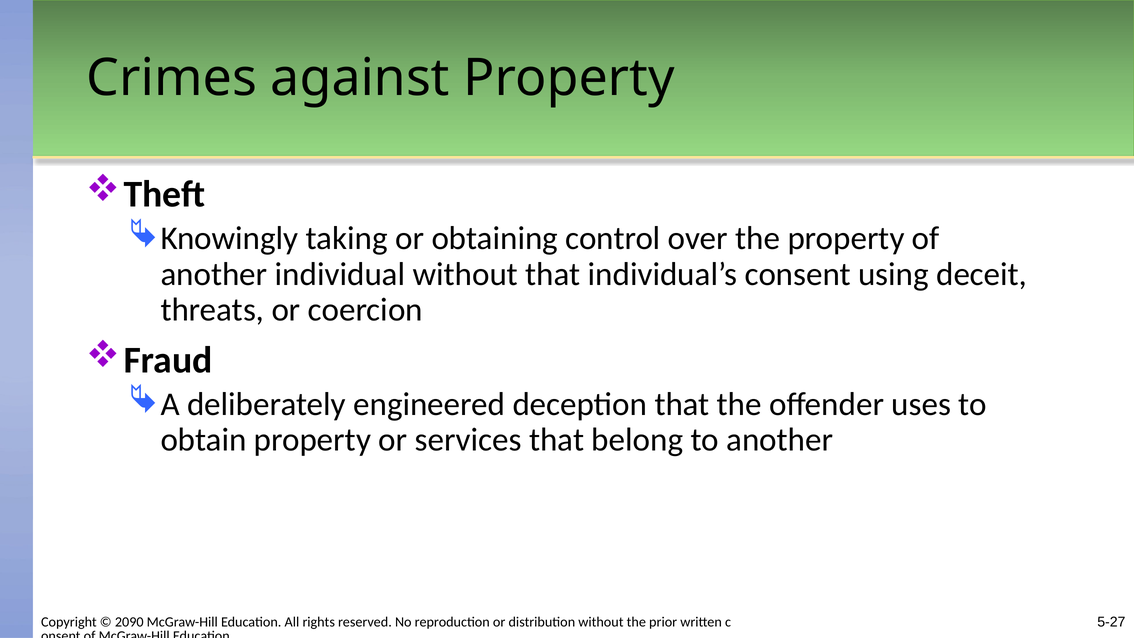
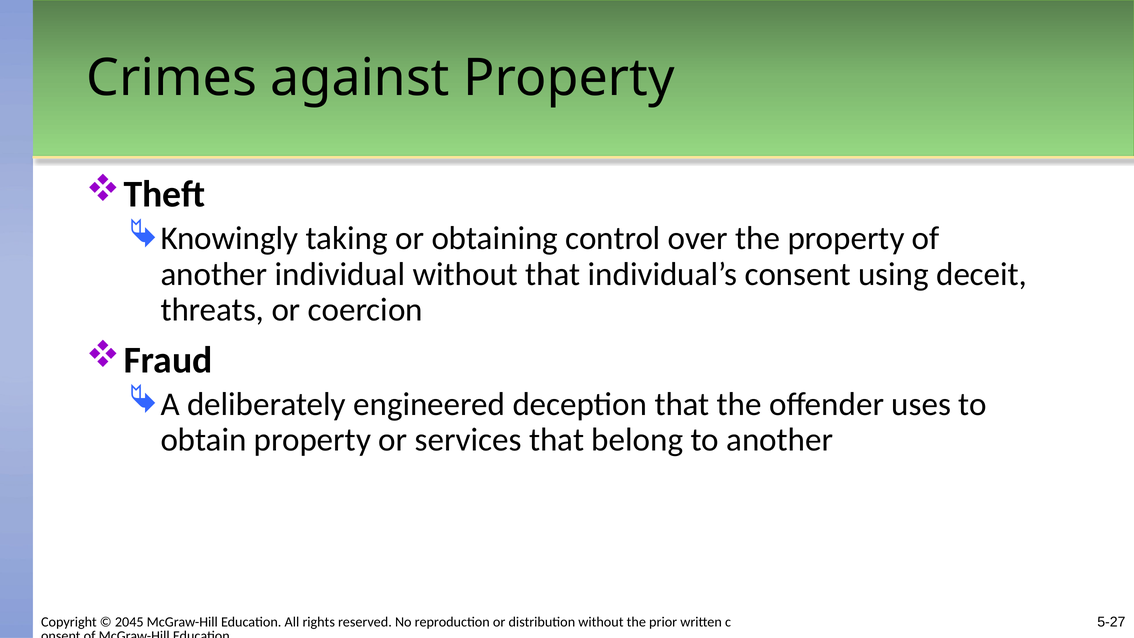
2090: 2090 -> 2045
